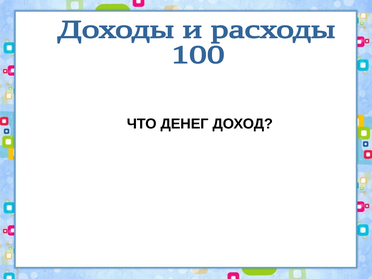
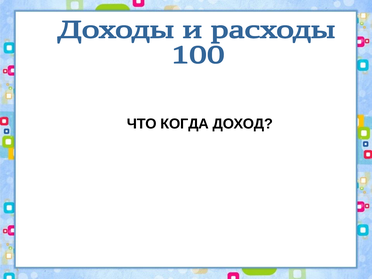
ДЕНЕГ: ДЕНЕГ -> КОГДА
